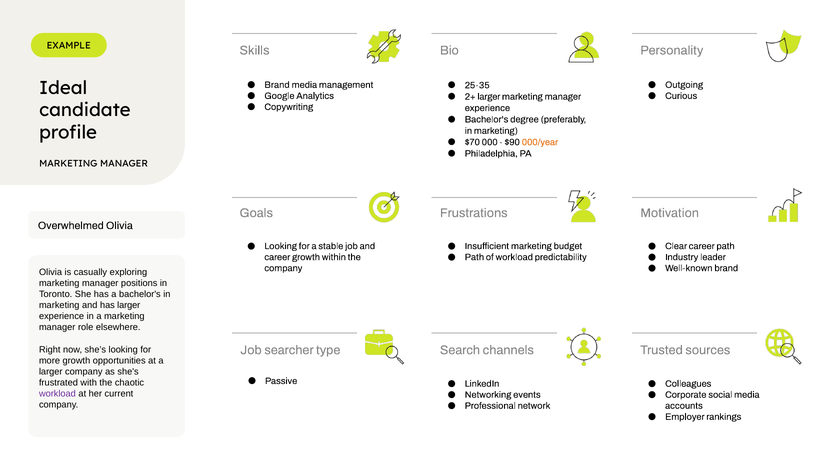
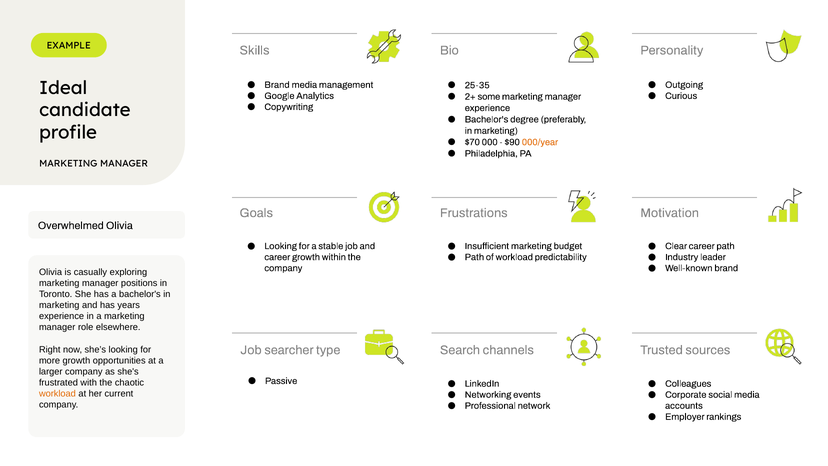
2+ larger: larger -> some
has larger: larger -> years
workload at (57, 394) colour: purple -> orange
